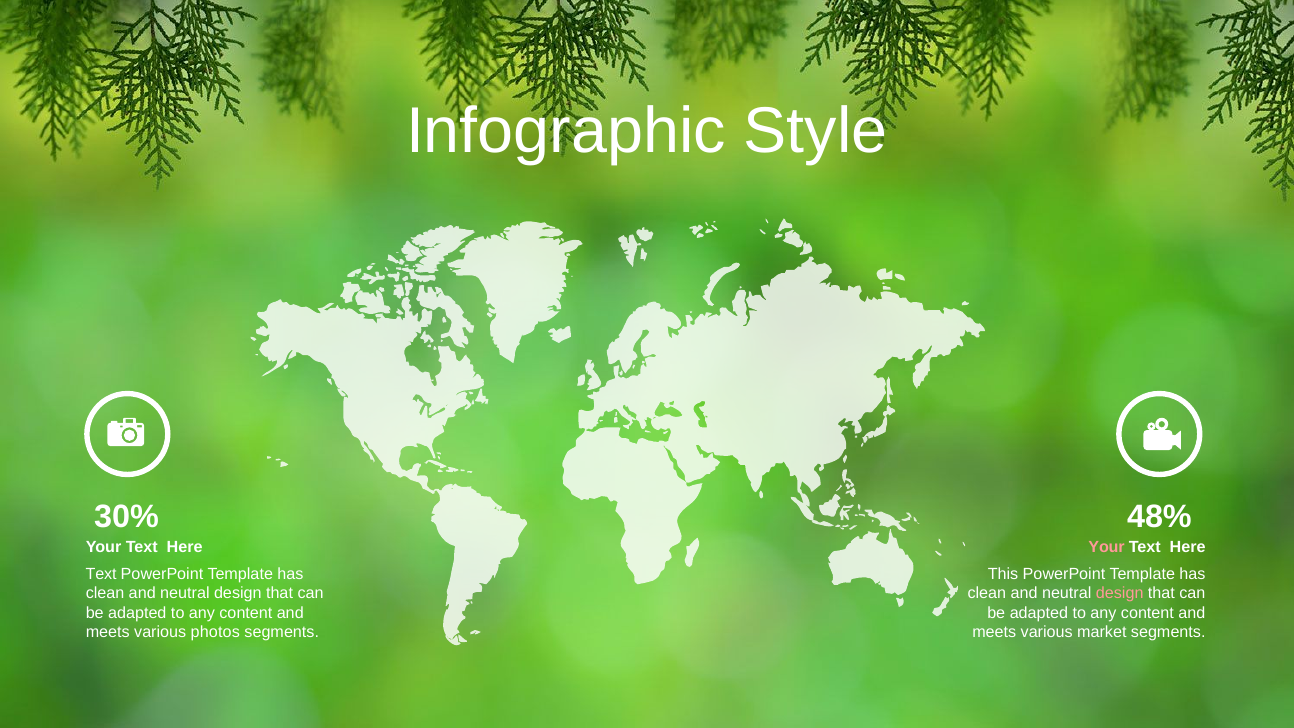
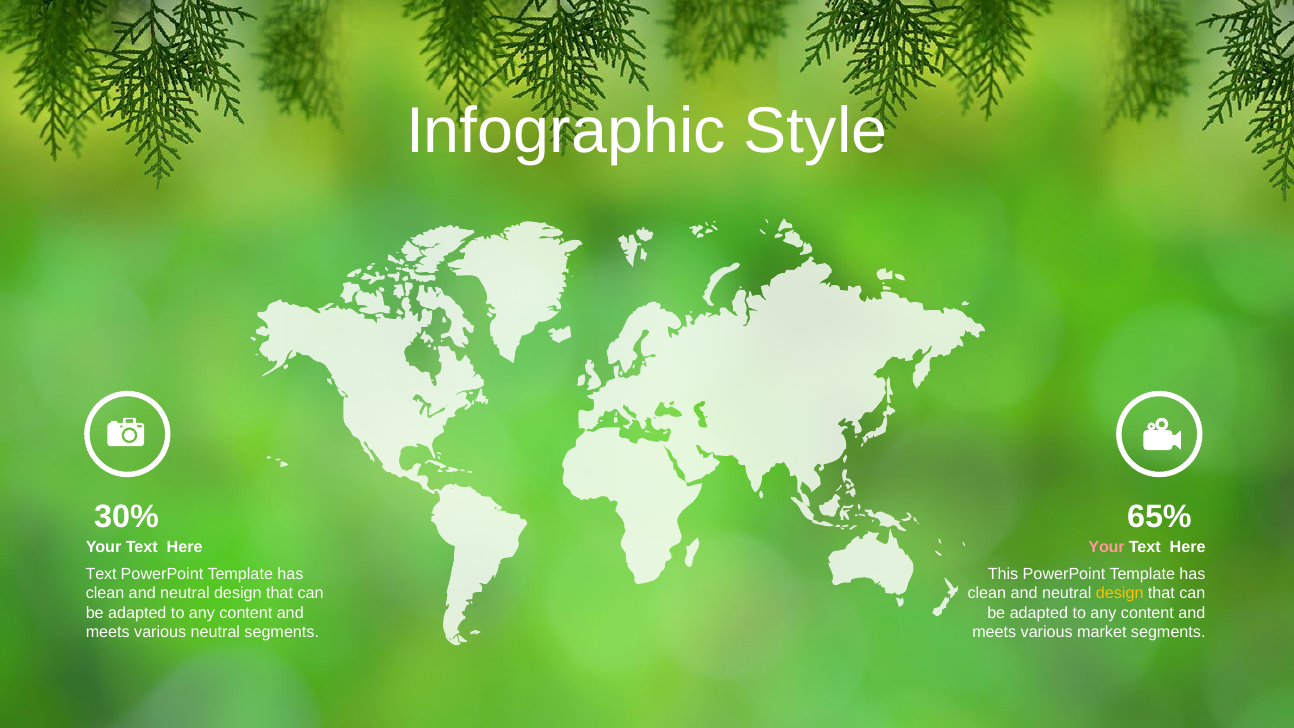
48%: 48% -> 65%
design at (1120, 594) colour: pink -> yellow
various photos: photos -> neutral
